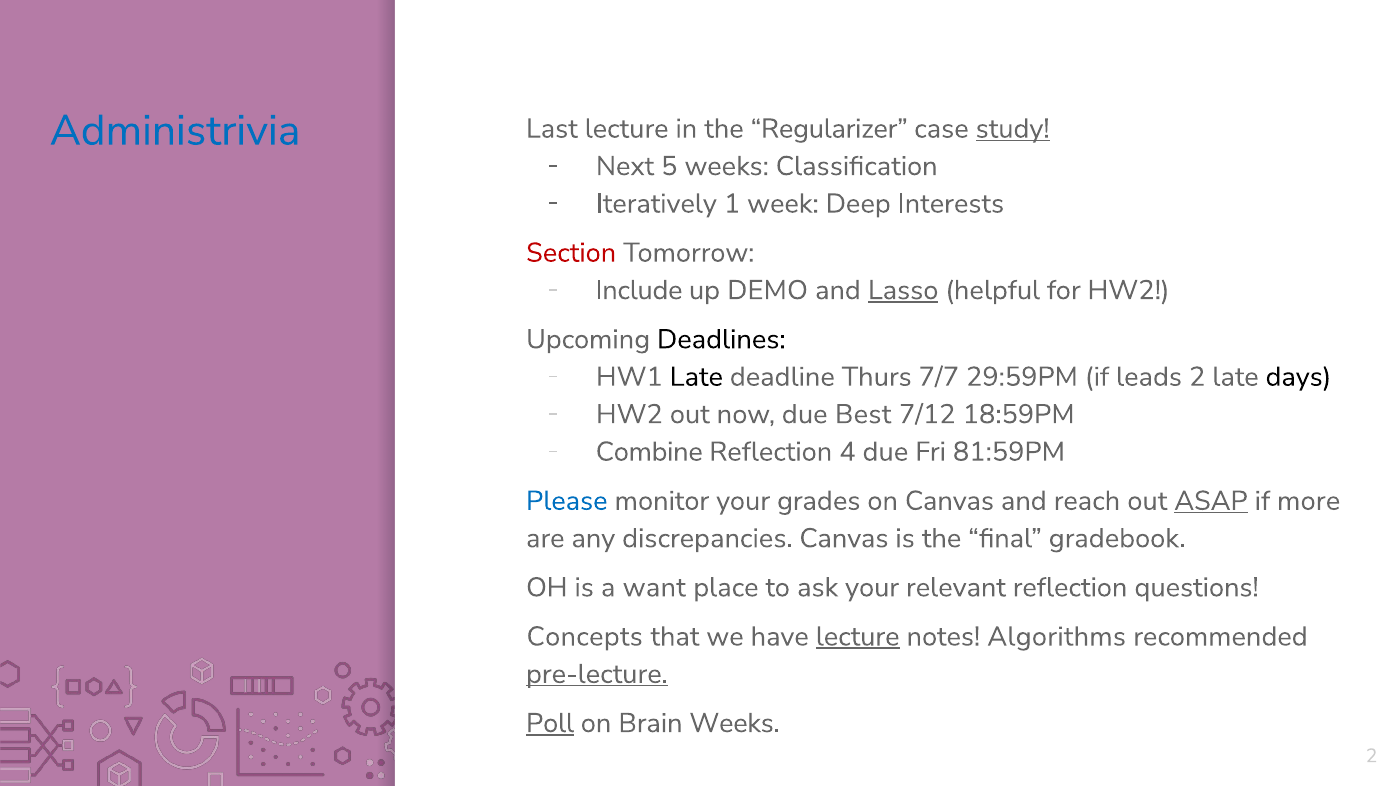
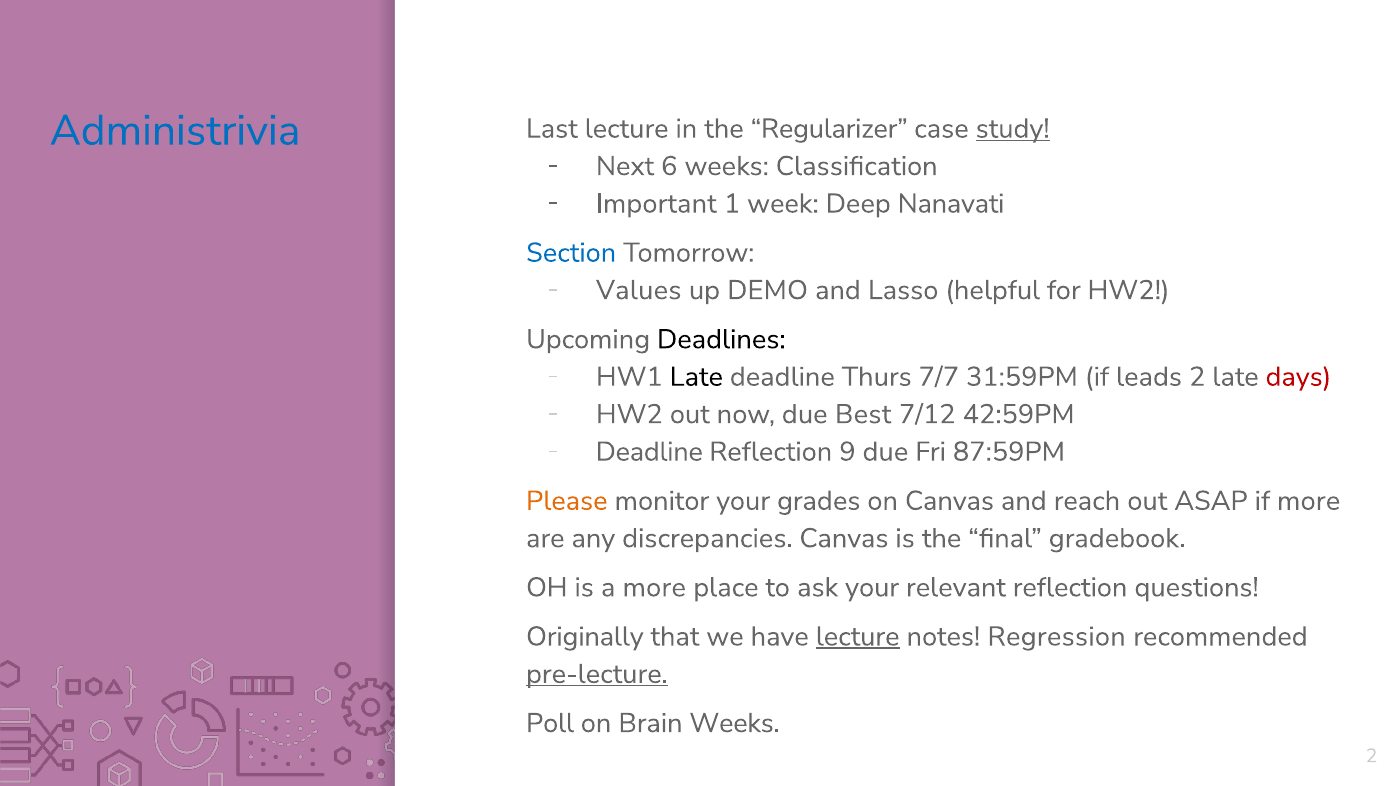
5: 5 -> 6
Iteratively: Iteratively -> Important
Interests: Interests -> Nanavati
Section colour: red -> blue
Include: Include -> Values
Lasso underline: present -> none
29:59PM: 29:59PM -> 31:59PM
days colour: black -> red
18:59PM: 18:59PM -> 42:59PM
Combine at (649, 452): Combine -> Deadline
4: 4 -> 9
81:59PM: 81:59PM -> 87:59PM
Please colour: blue -> orange
ASAP underline: present -> none
a want: want -> more
Concepts: Concepts -> Originally
Algorithms: Algorithms -> Regression
Poll underline: present -> none
